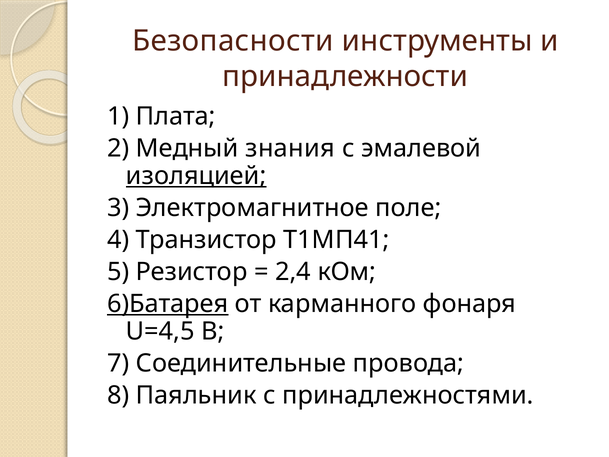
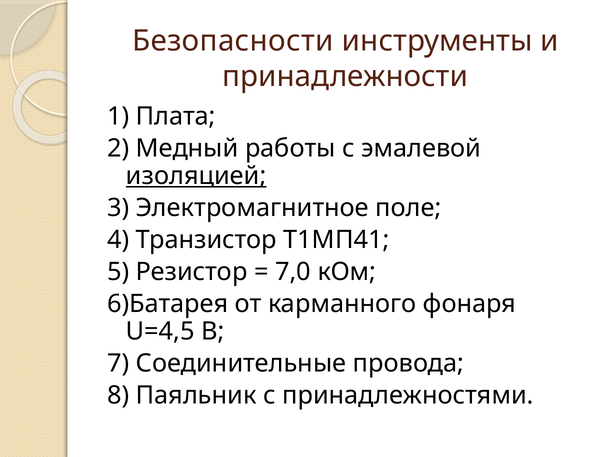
знания: знания -> работы
2,4: 2,4 -> 7,0
6)Батарея underline: present -> none
